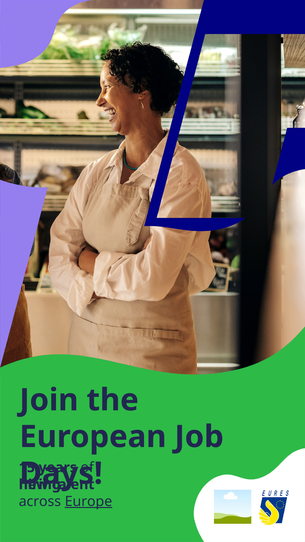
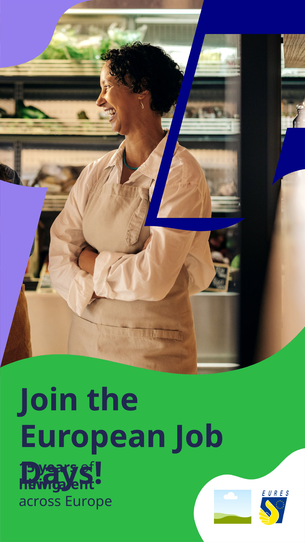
Europe underline: present -> none
